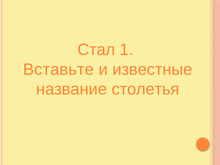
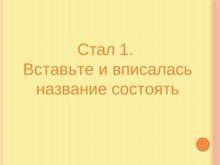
известные: известные -> вписалась
столетья: столетья -> состоять
